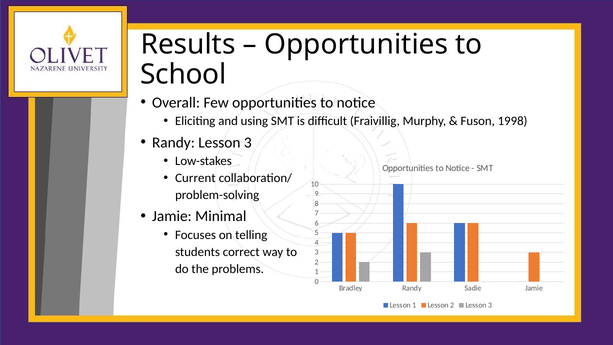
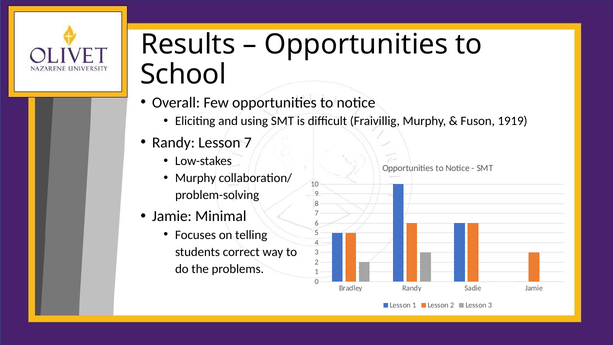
1998: 1998 -> 1919
Randy Lesson 3: 3 -> 7
Current at (195, 178): Current -> Murphy
